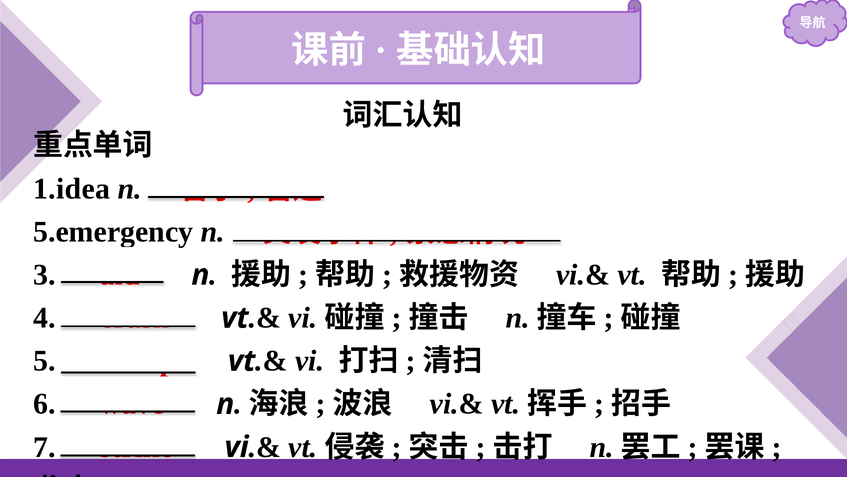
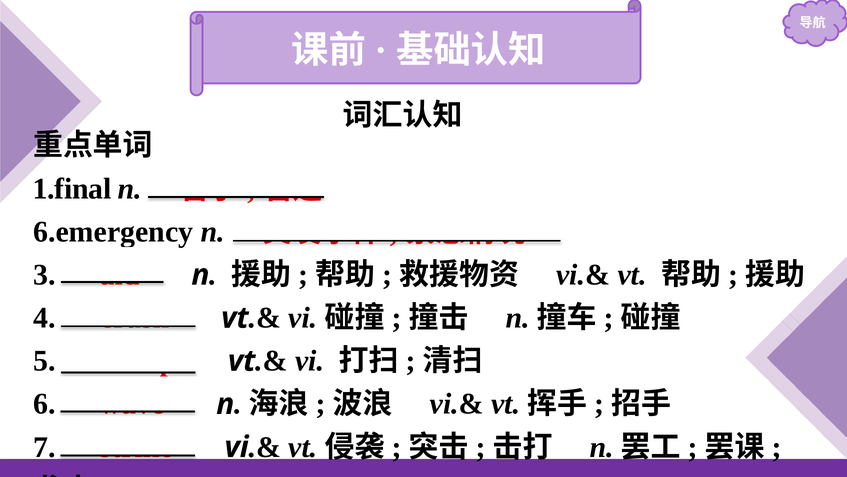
1.idea: 1.idea -> 1.final
5.emergency: 5.emergency -> 6.emergency
